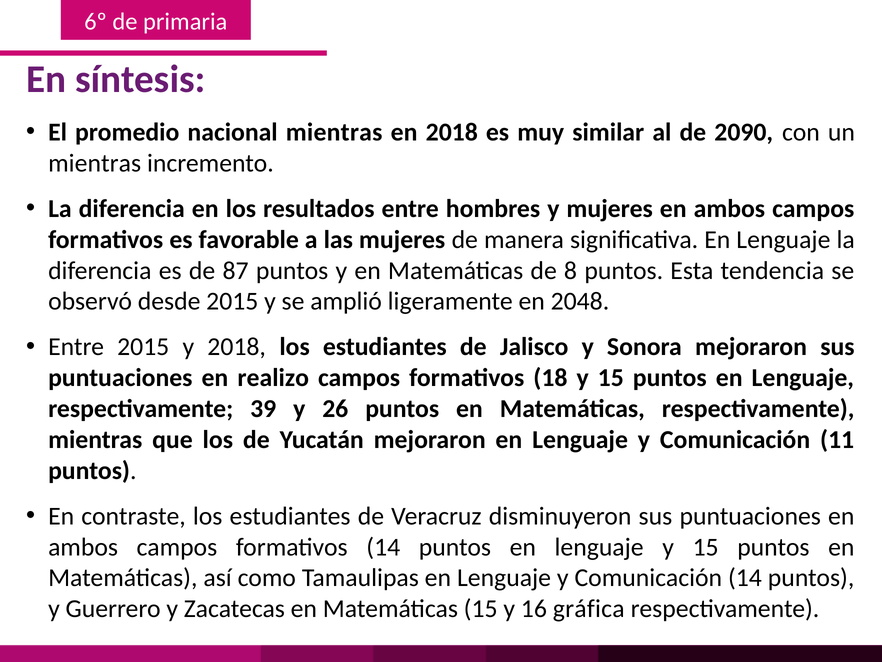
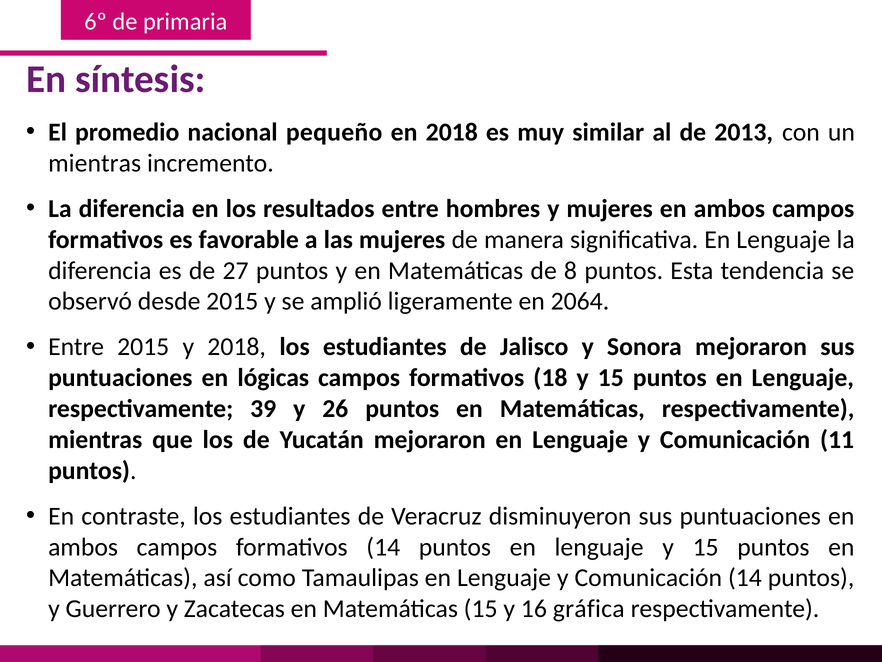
nacional mientras: mientras -> pequeño
2090: 2090 -> 2013
87: 87 -> 27
2048: 2048 -> 2064
realizo: realizo -> lógicas
